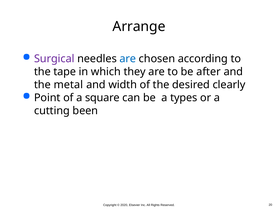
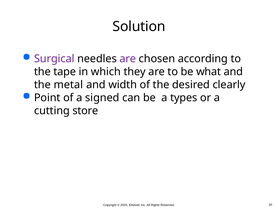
Arrange: Arrange -> Solution
are at (128, 59) colour: blue -> purple
after: after -> what
square: square -> signed
been: been -> store
